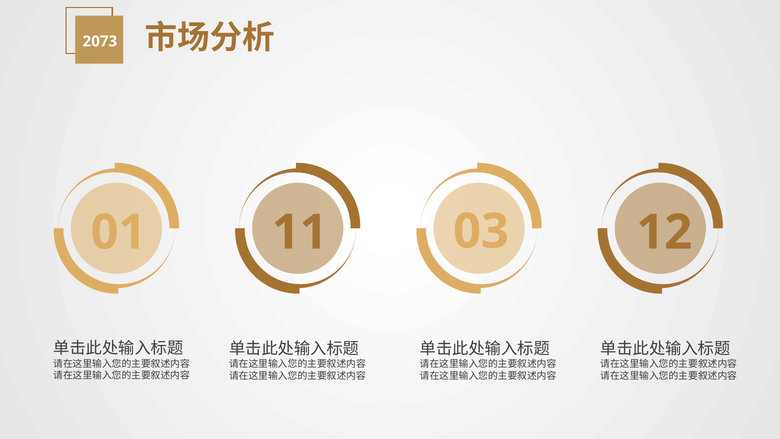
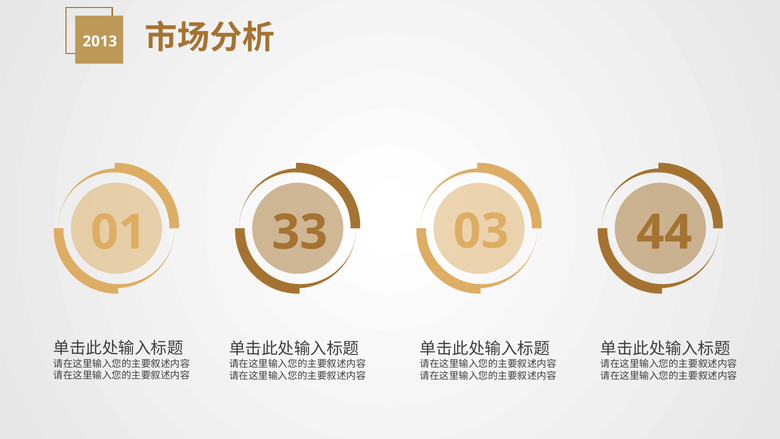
2073: 2073 -> 2013
11: 11 -> 33
12: 12 -> 44
